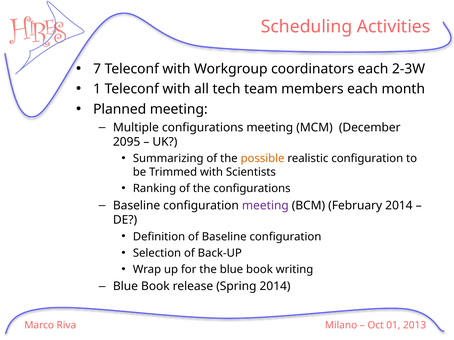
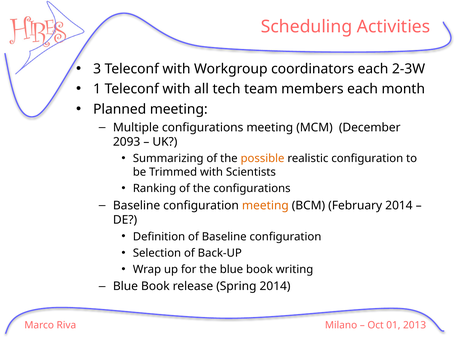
7: 7 -> 3
2095: 2095 -> 2093
meeting at (265, 206) colour: purple -> orange
